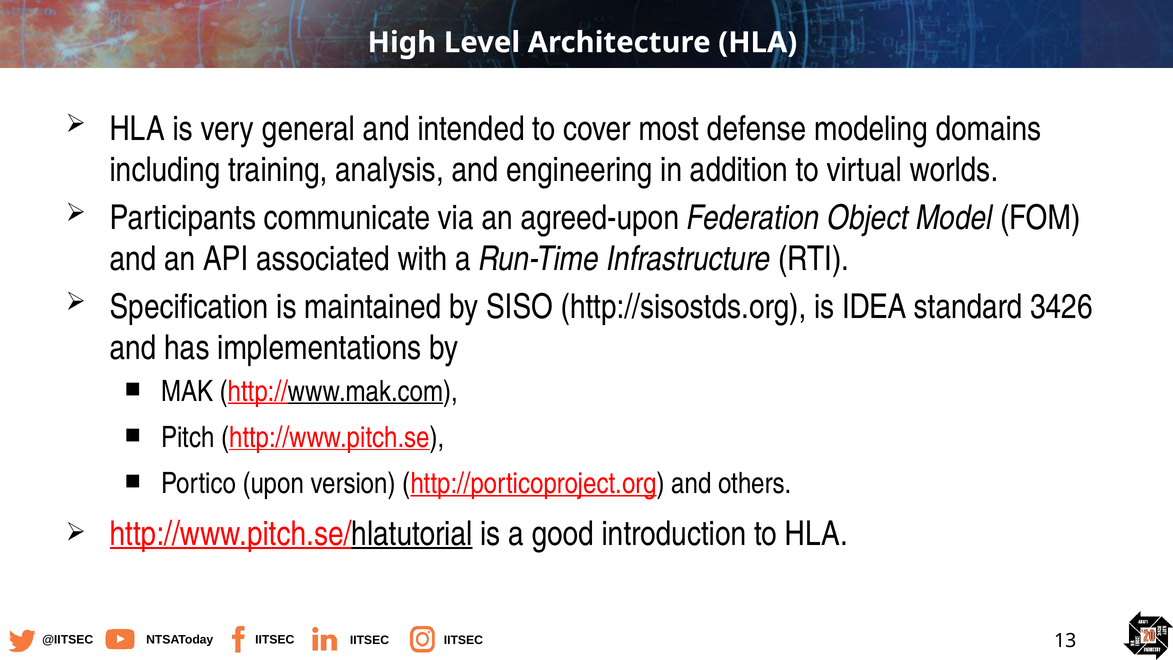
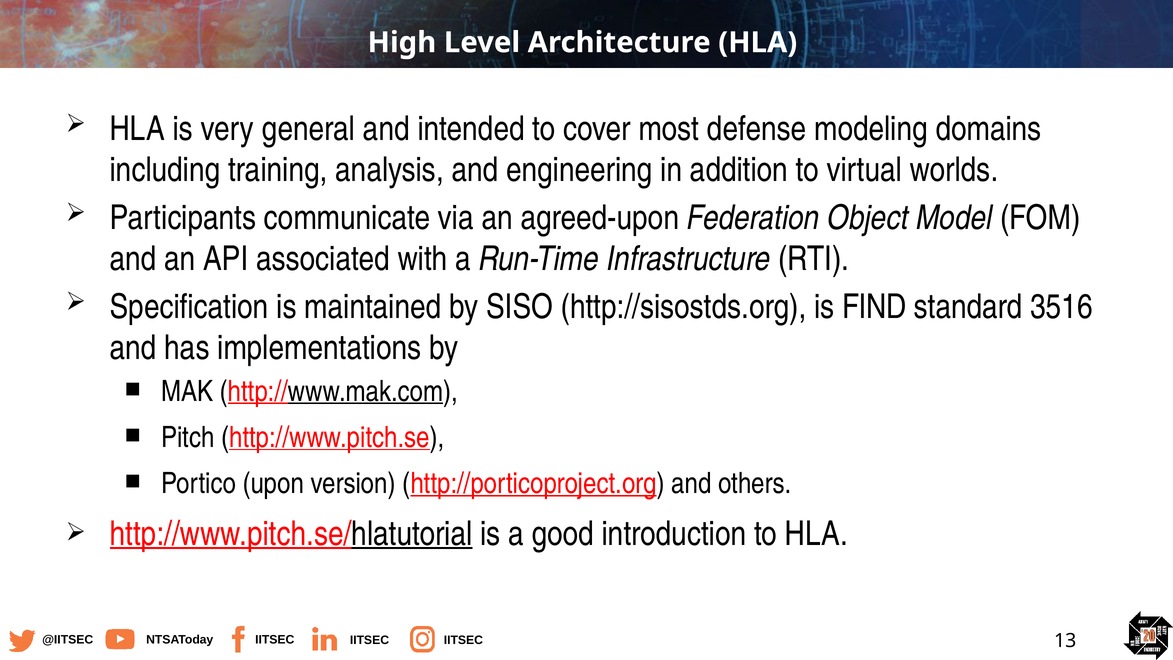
IDEA: IDEA -> FIND
3426: 3426 -> 3516
